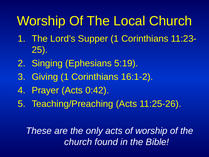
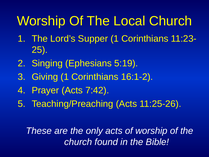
0:42: 0:42 -> 7:42
